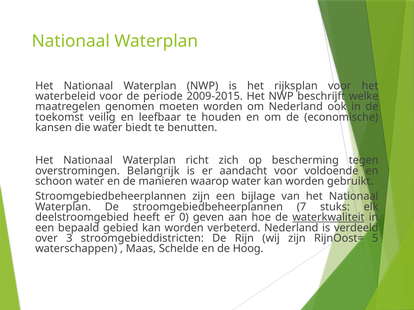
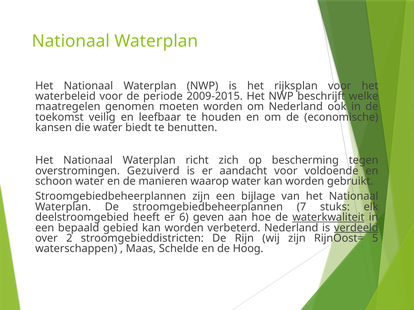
Belangrijk: Belangrijk -> Gezuiverd
0: 0 -> 6
verdeeld underline: none -> present
3: 3 -> 2
